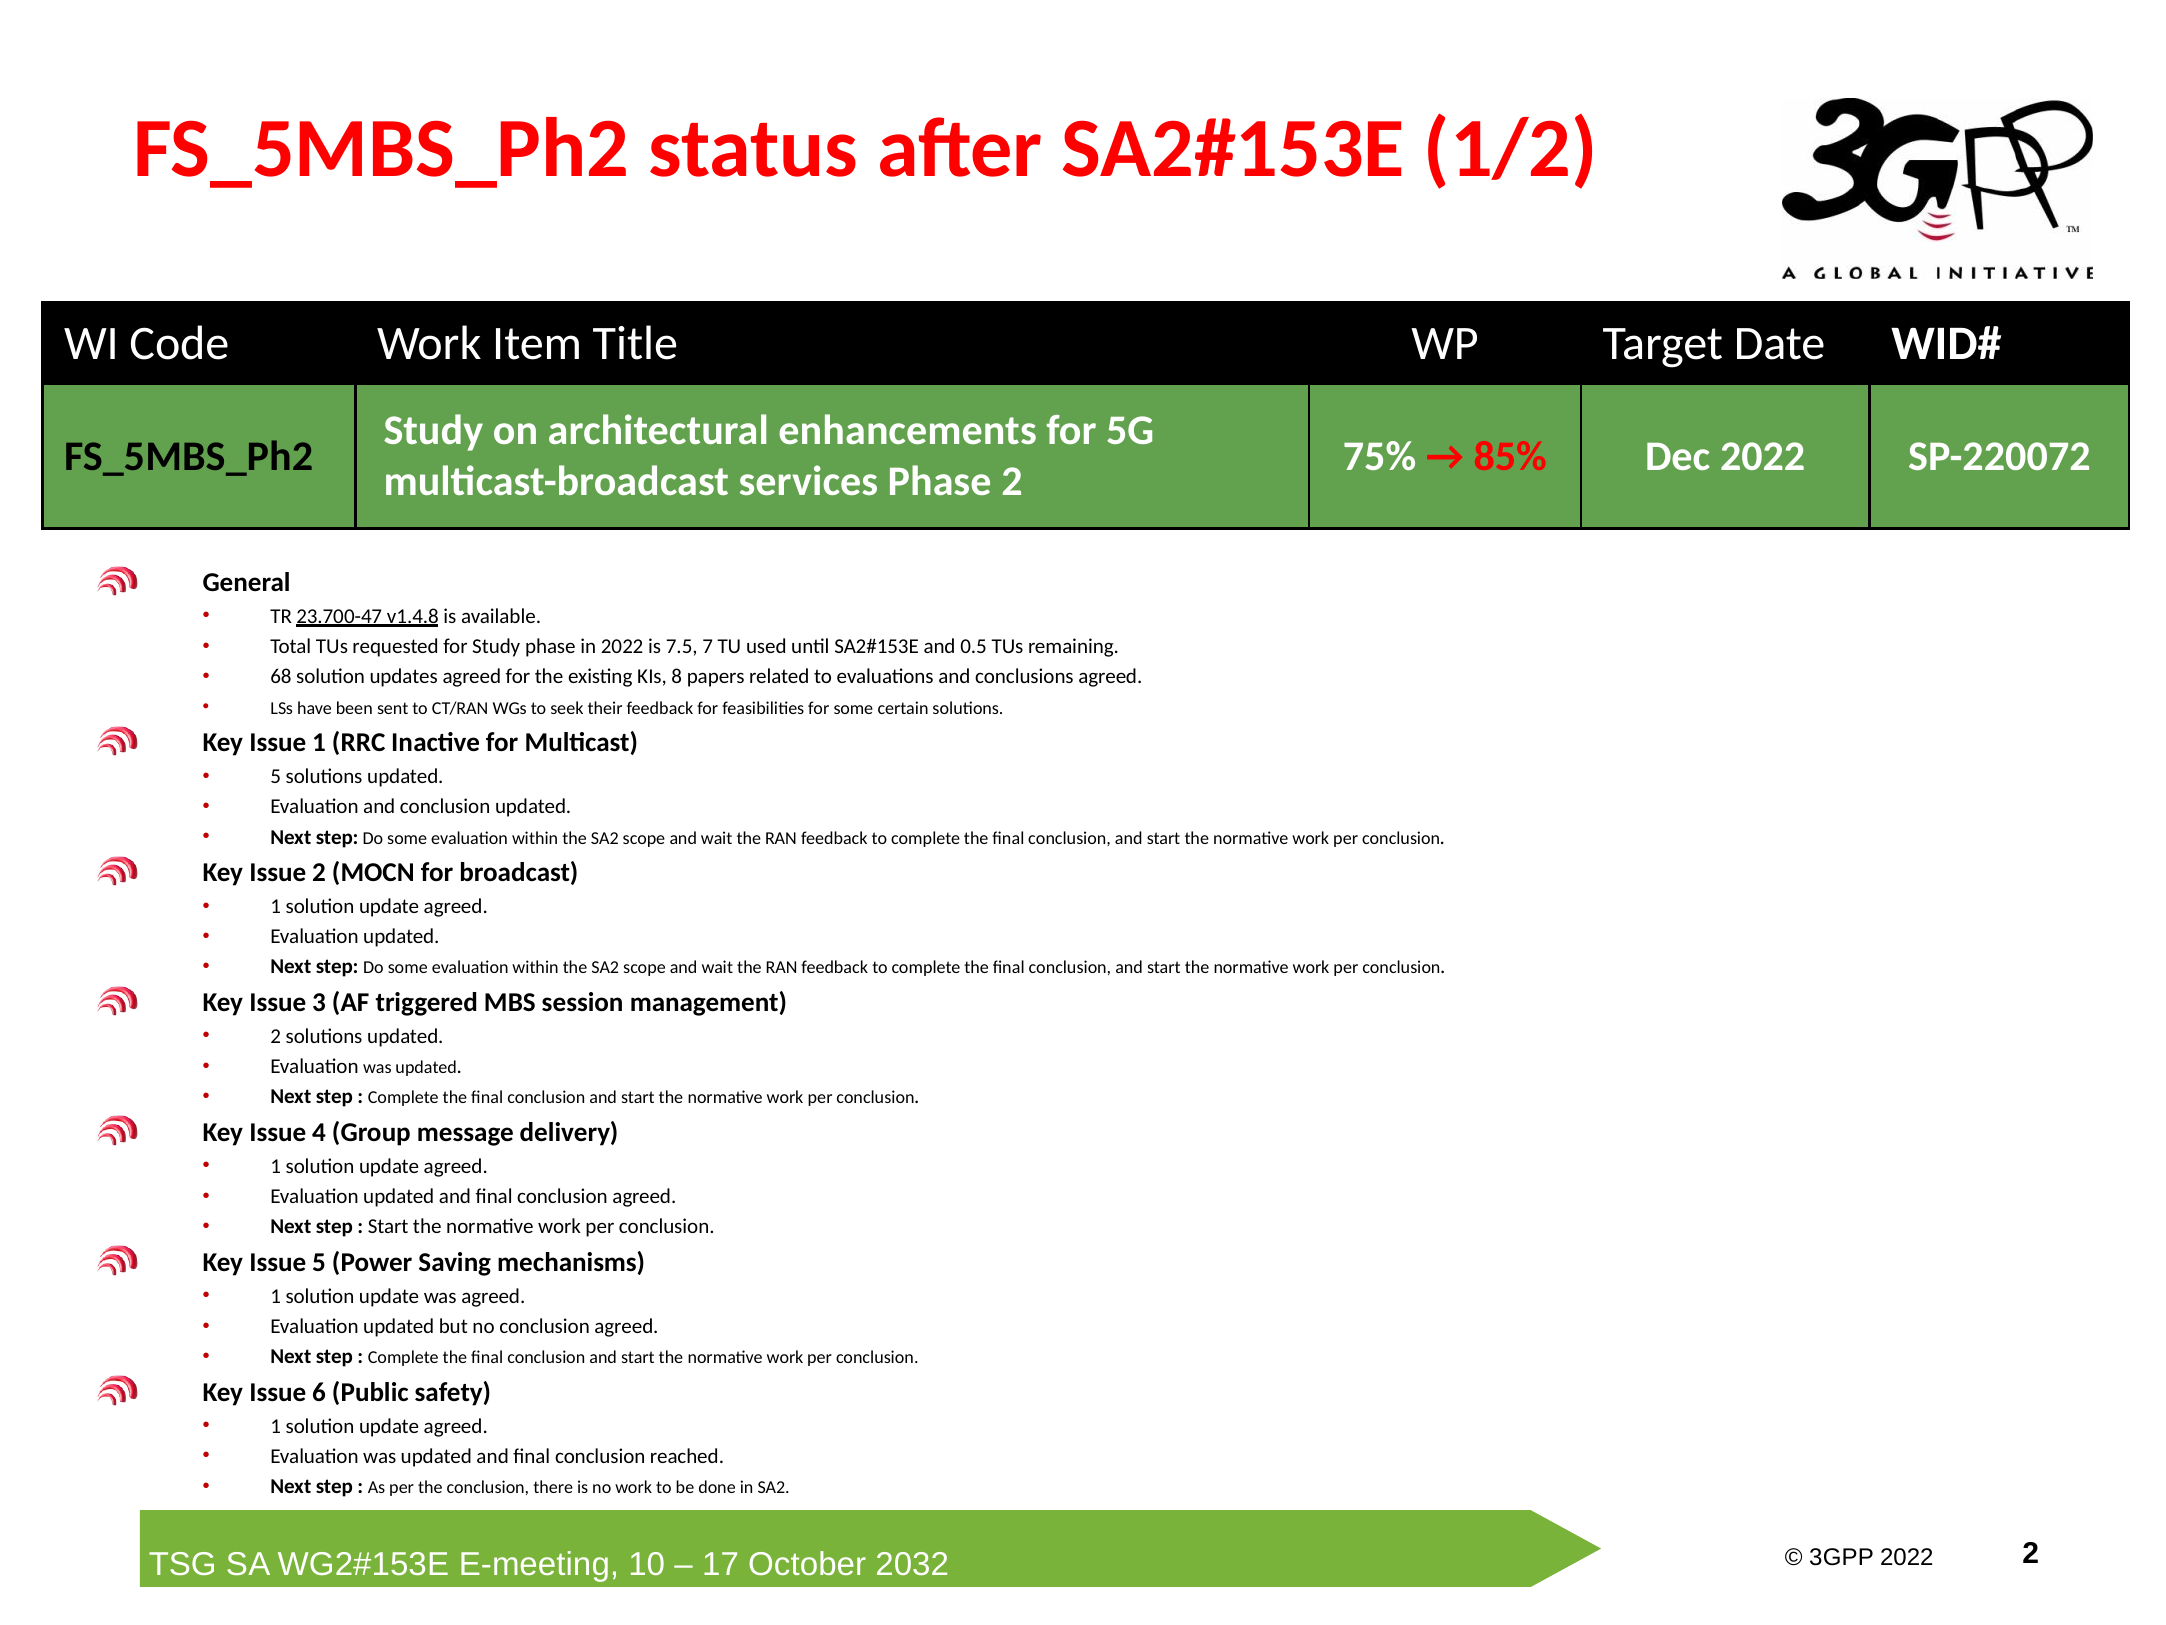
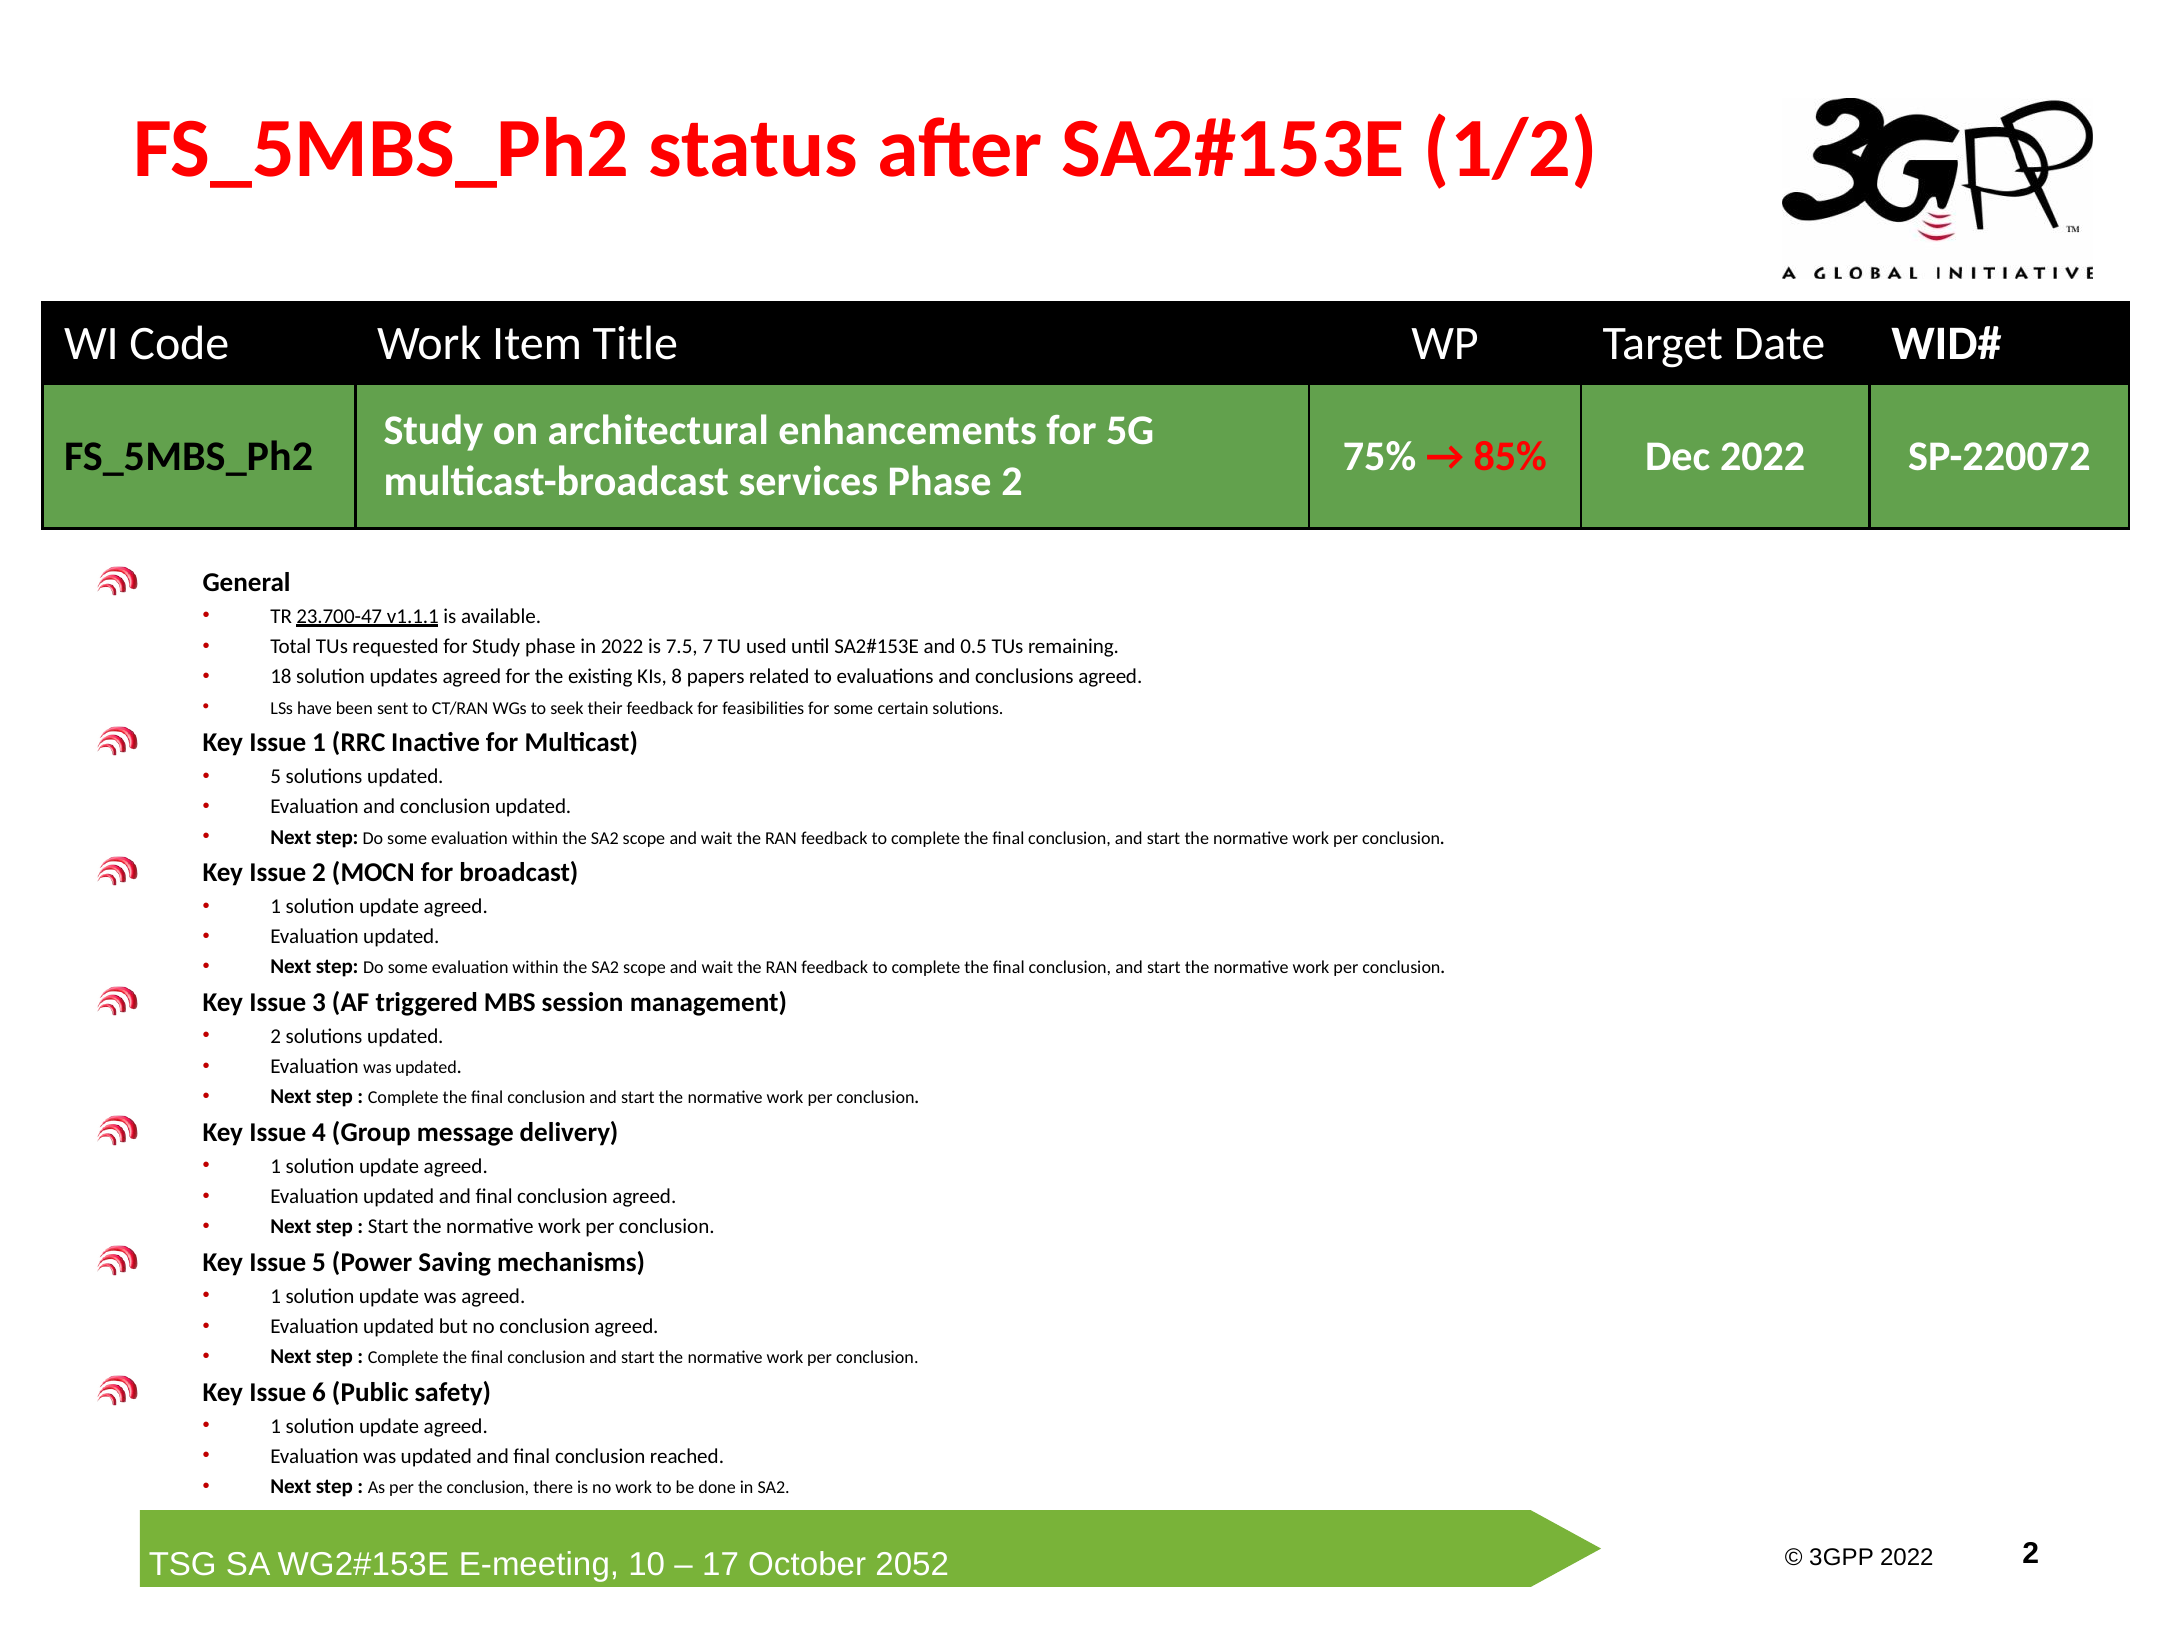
v1.4.8: v1.4.8 -> v1.1.1
68: 68 -> 18
2032: 2032 -> 2052
